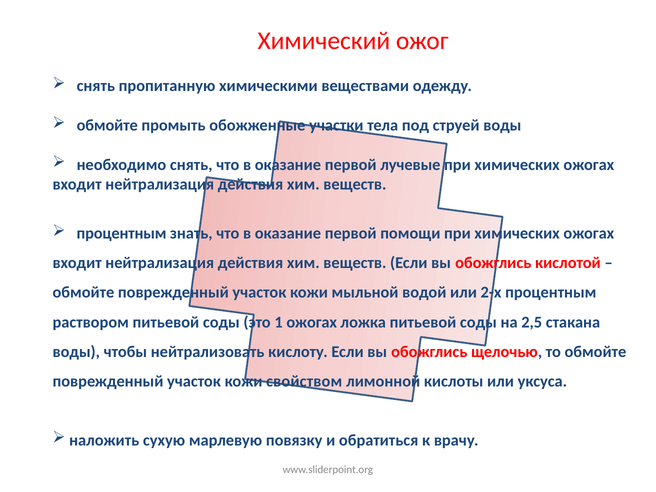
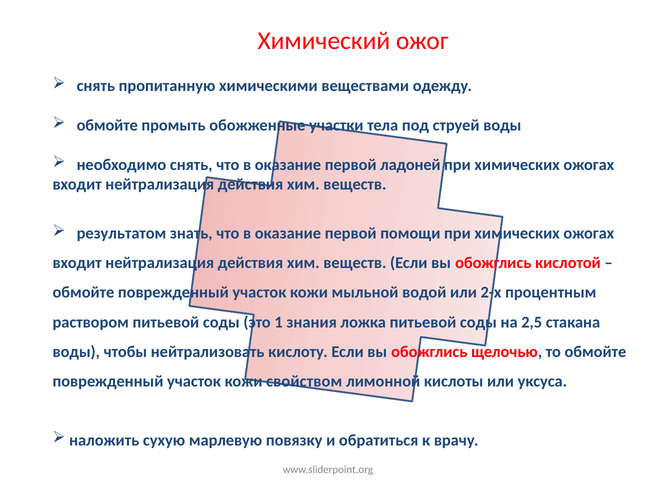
лучевые: лучевые -> ладоней
процентным at (122, 234): процентным -> результатом
1 ожогах: ожогах -> знания
